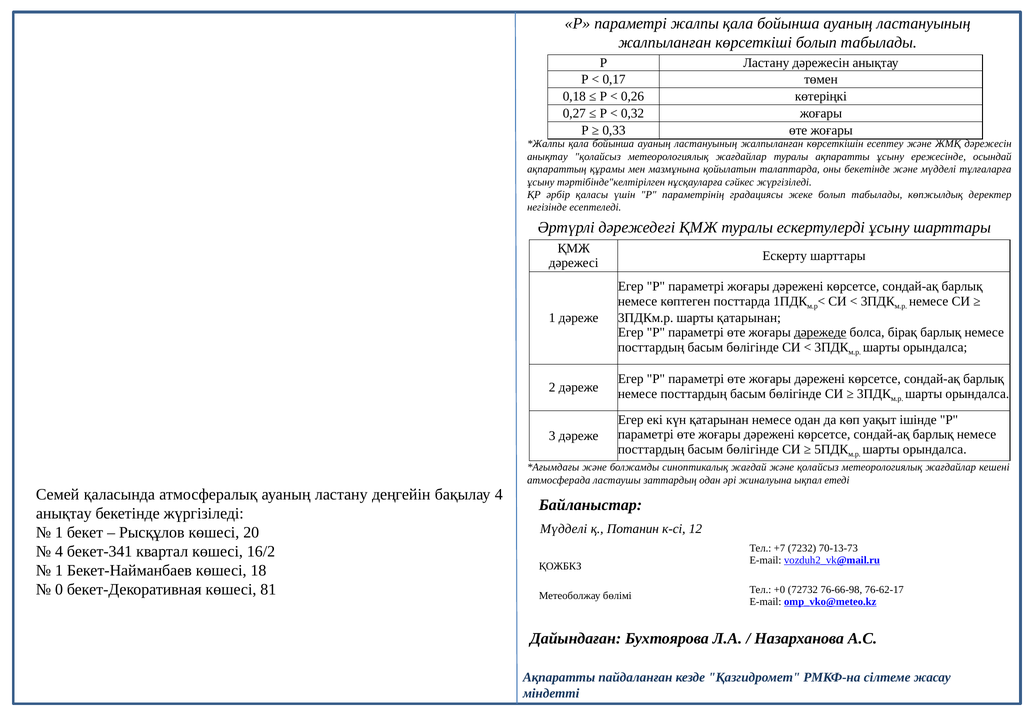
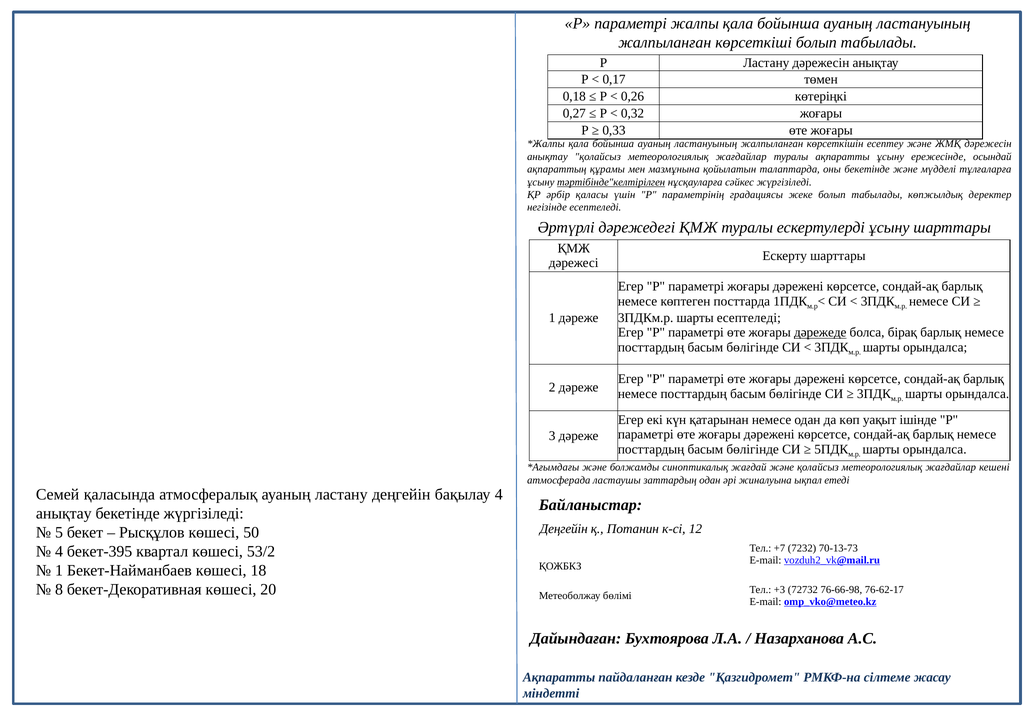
тәртібінде"келтірілген underline: none -> present
шарты қатарынан: қатарынан -> есептеледі
Мүдделі at (564, 529): Мүдделі -> Деңгейін
1 at (59, 532): 1 -> 5
20: 20 -> 50
бекет-341: бекет-341 -> бекет-395
16/2: 16/2 -> 53/2
0: 0 -> 8
81: 81 -> 20
+0: +0 -> +3
